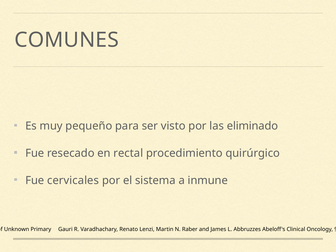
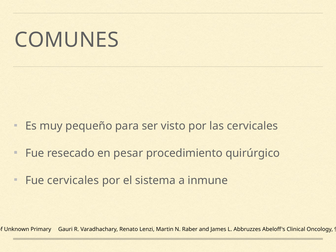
las eliminado: eliminado -> cervicales
rectal: rectal -> pesar
